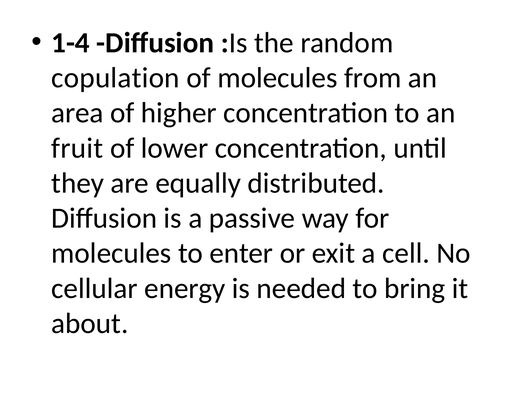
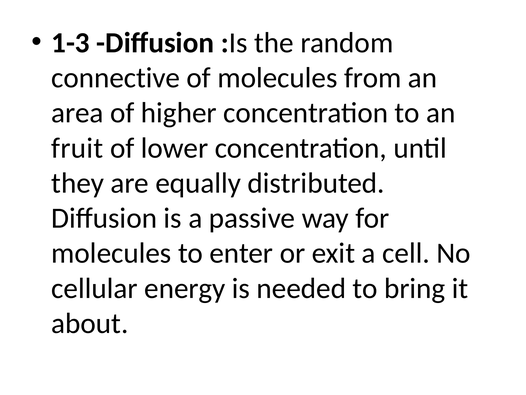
1-4: 1-4 -> 1-3
copulation: copulation -> connective
